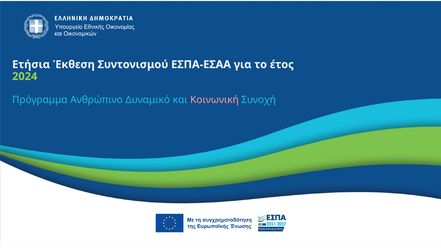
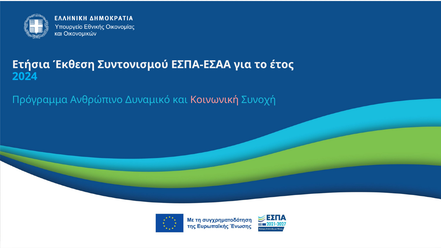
2024 colour: light green -> light blue
